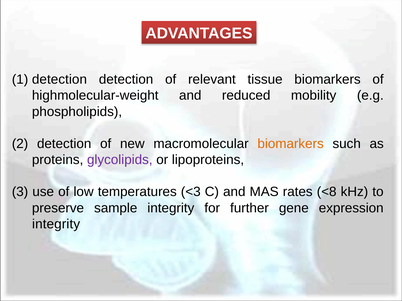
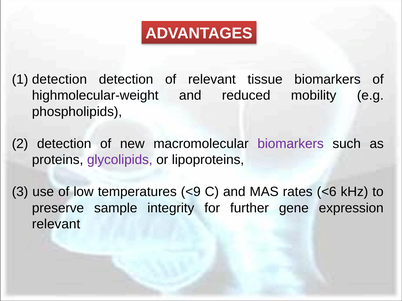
biomarkers at (291, 144) colour: orange -> purple
<3: <3 -> <9
<8: <8 -> <6
integrity at (56, 224): integrity -> relevant
